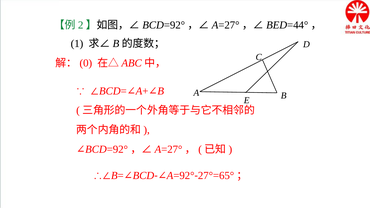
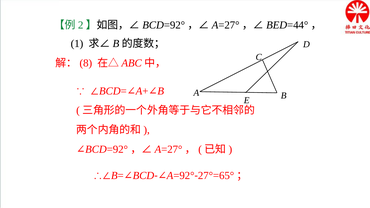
0: 0 -> 8
